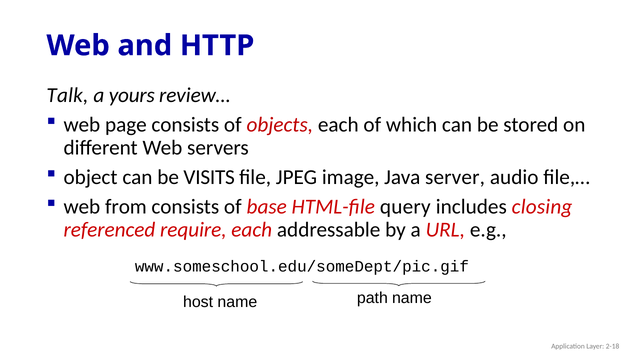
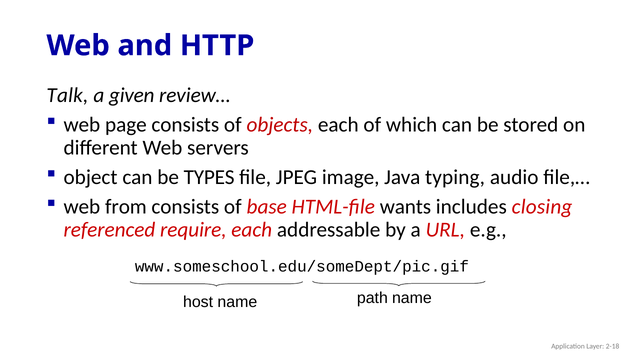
yours: yours -> given
VISITS: VISITS -> TYPES
server: server -> typing
query: query -> wants
